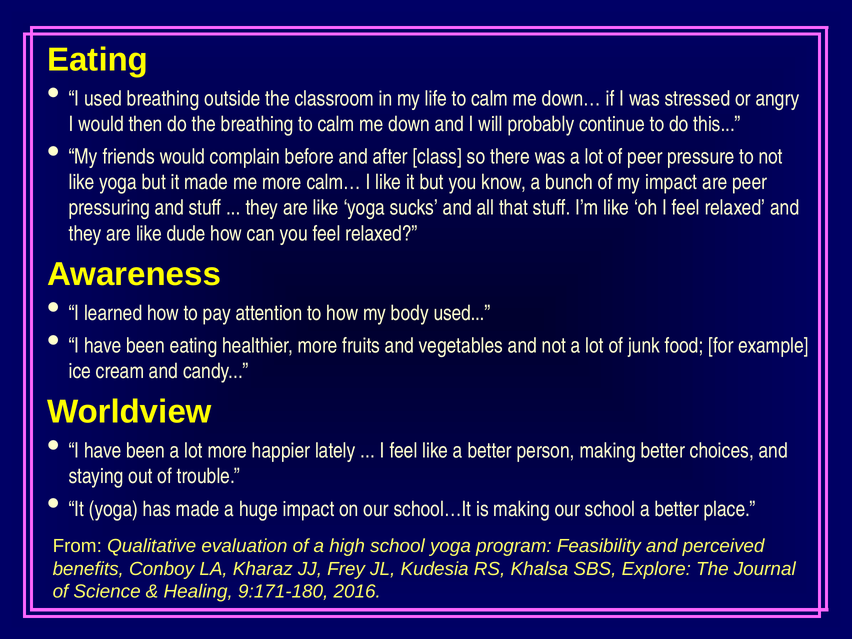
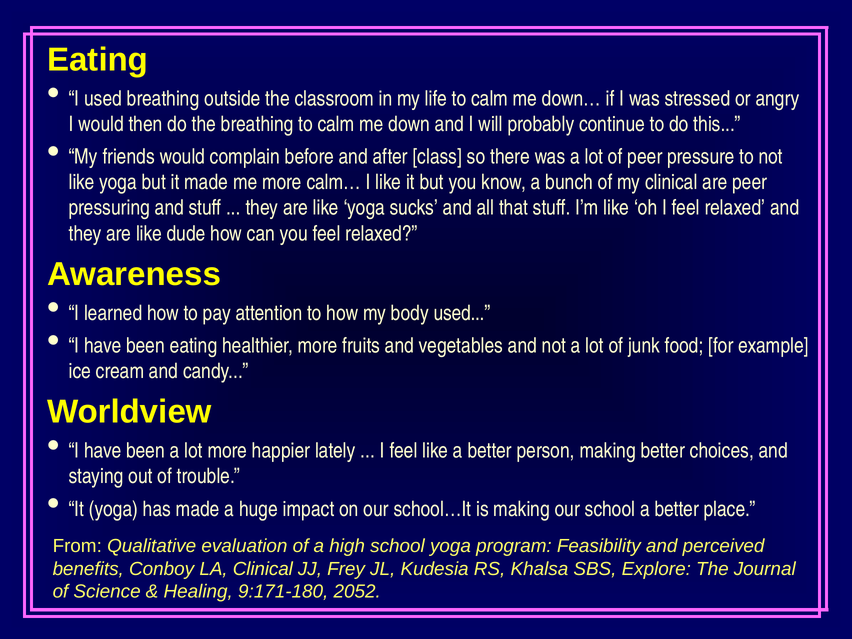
my impact: impact -> clinical
LA Kharaz: Kharaz -> Clinical
2016: 2016 -> 2052
